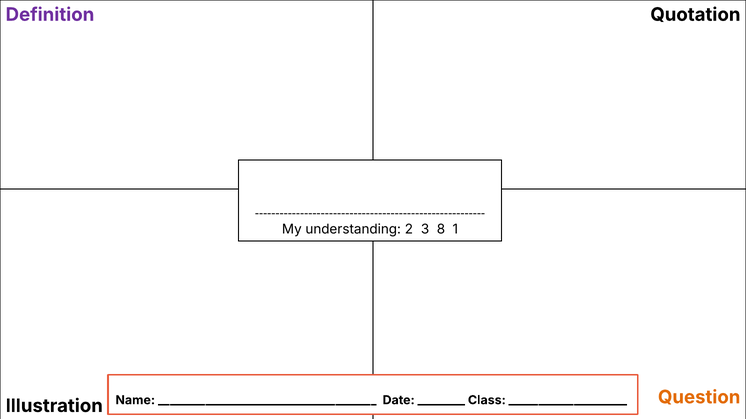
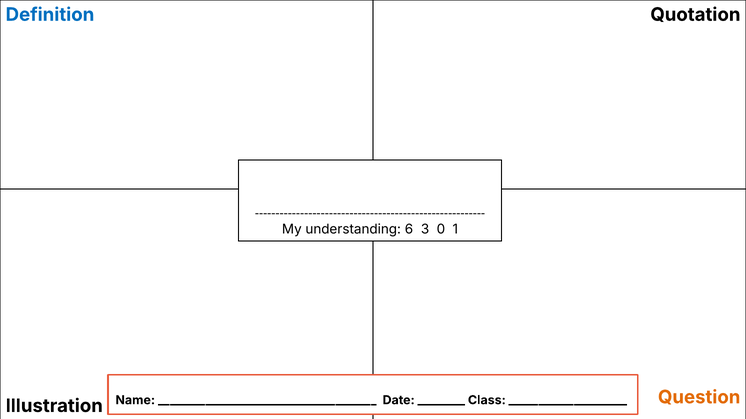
Definition colour: purple -> blue
2: 2 -> 6
8: 8 -> 0
